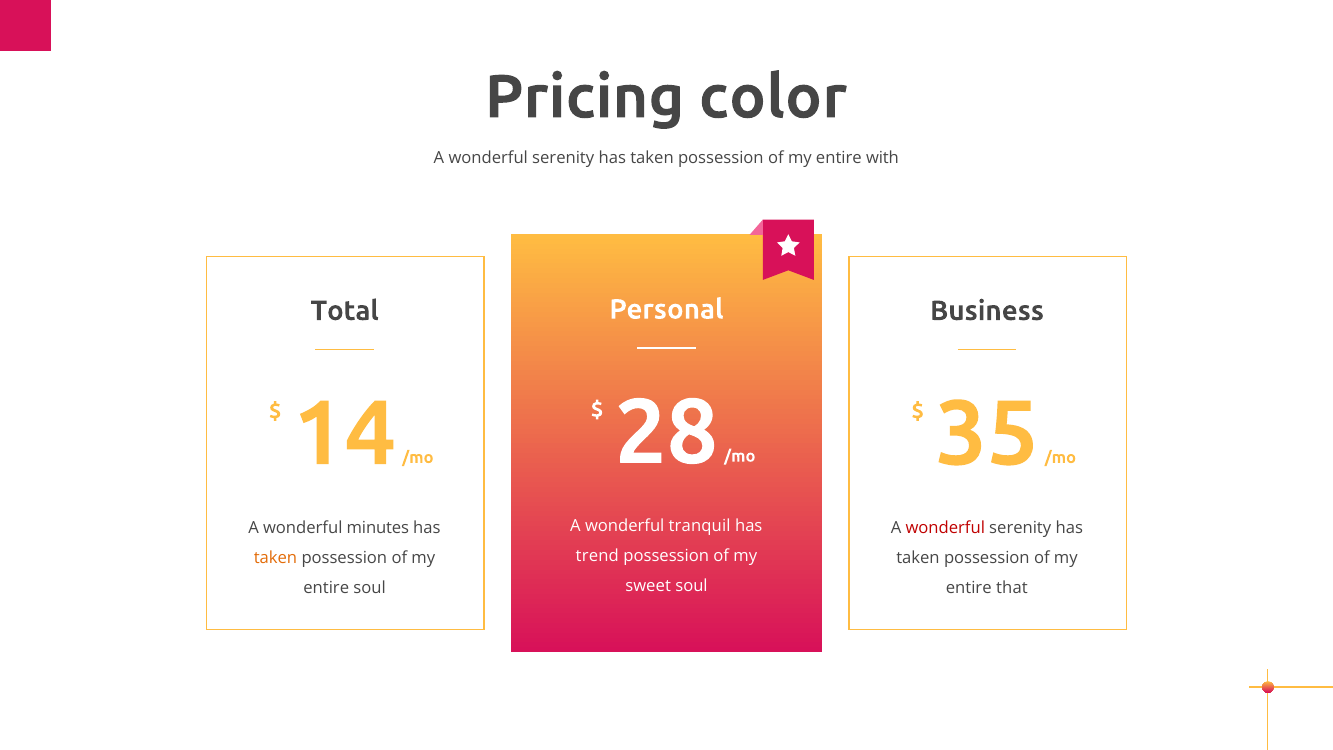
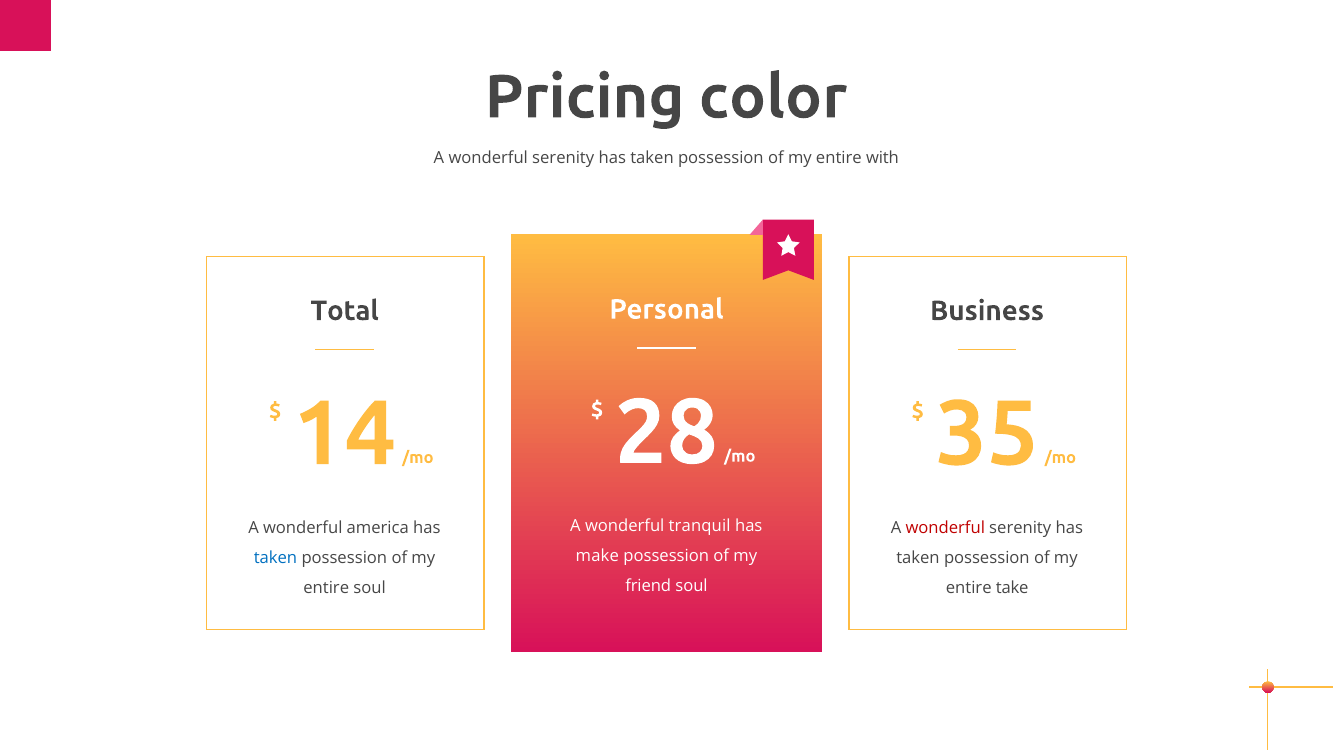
minutes: minutes -> america
trend: trend -> make
taken at (275, 557) colour: orange -> blue
sweet: sweet -> friend
that: that -> take
